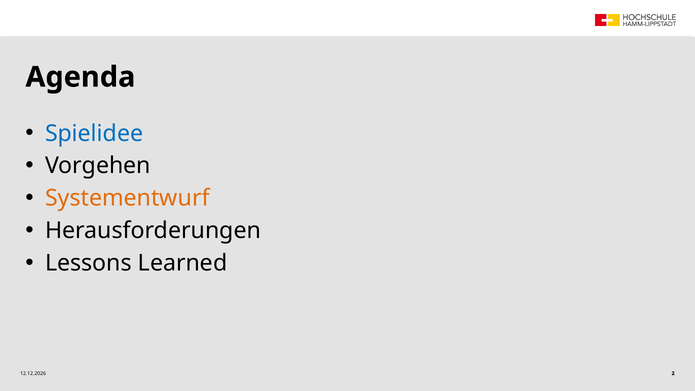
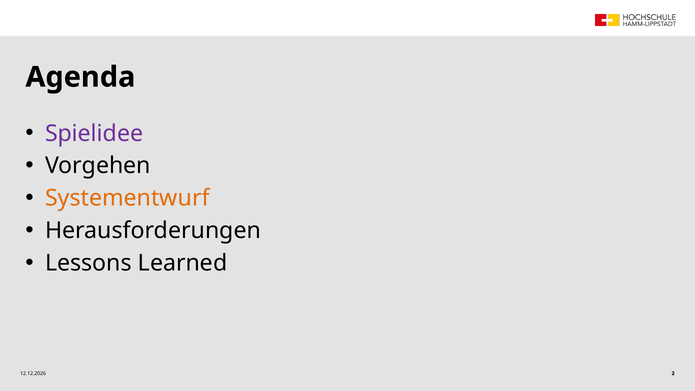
Spielidee colour: blue -> purple
